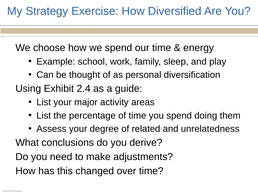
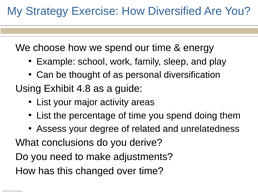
2.4: 2.4 -> 4.8
